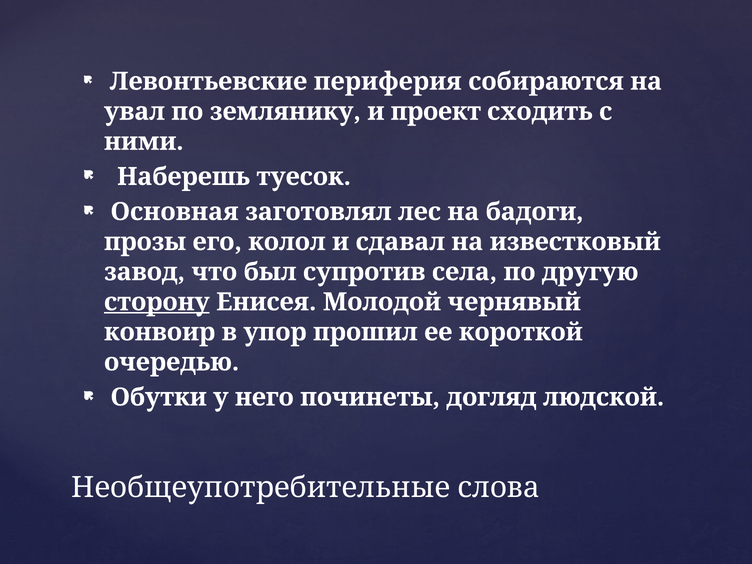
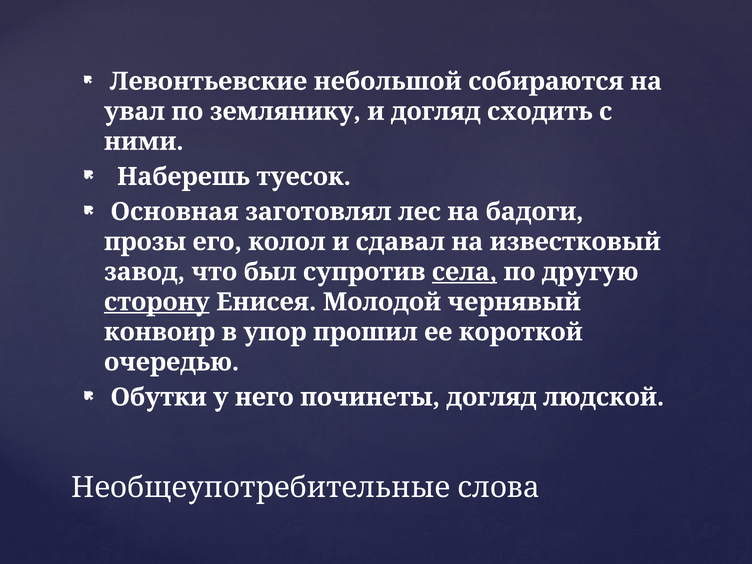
периферия: периферия -> небольшой
и проект: проект -> догляд
села underline: none -> present
